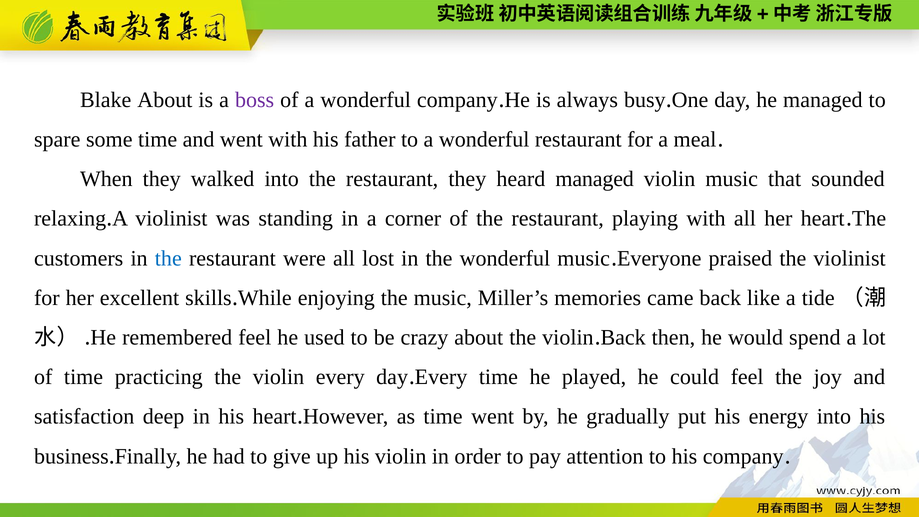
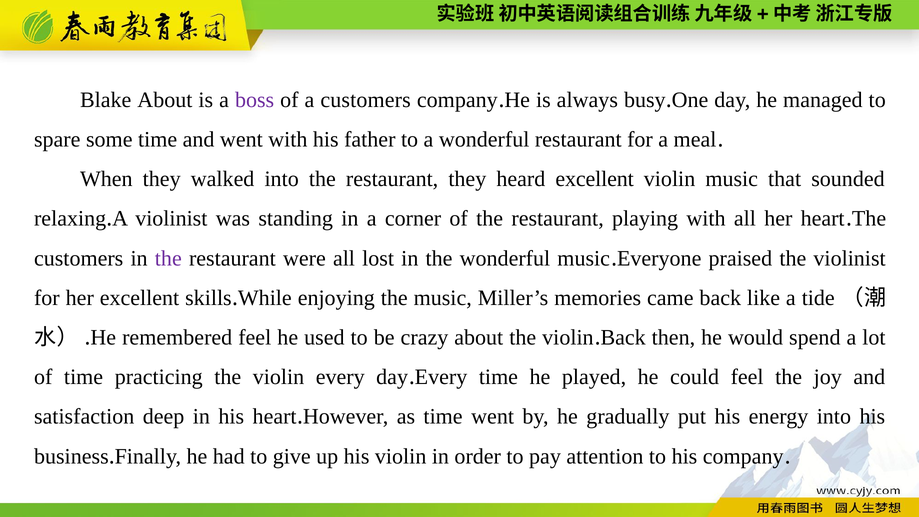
of a wonderful: wonderful -> customers
heard managed: managed -> excellent
the at (168, 258) colour: blue -> purple
